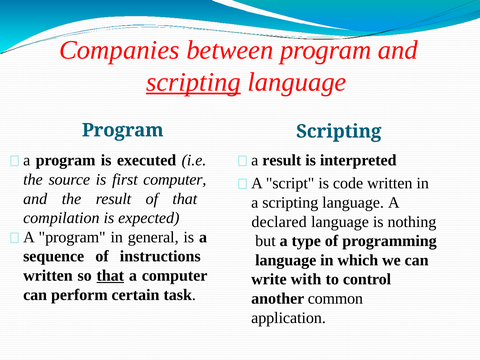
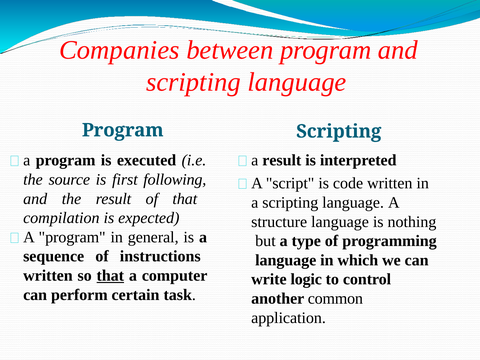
scripting at (193, 82) underline: present -> none
first computer: computer -> following
declared: declared -> structure
with: with -> logic
